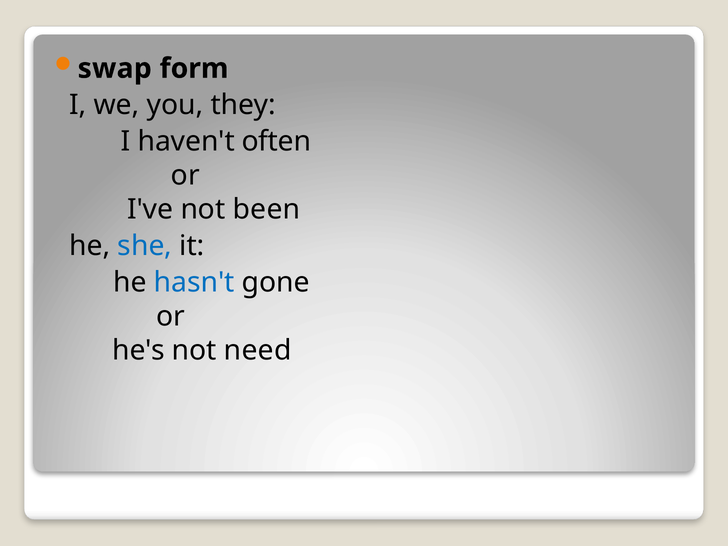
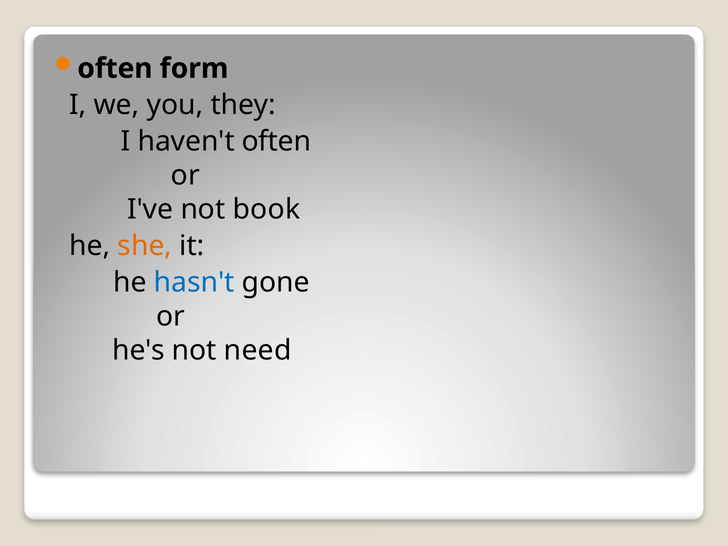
swap at (115, 68): swap -> often
been: been -> book
she colour: blue -> orange
